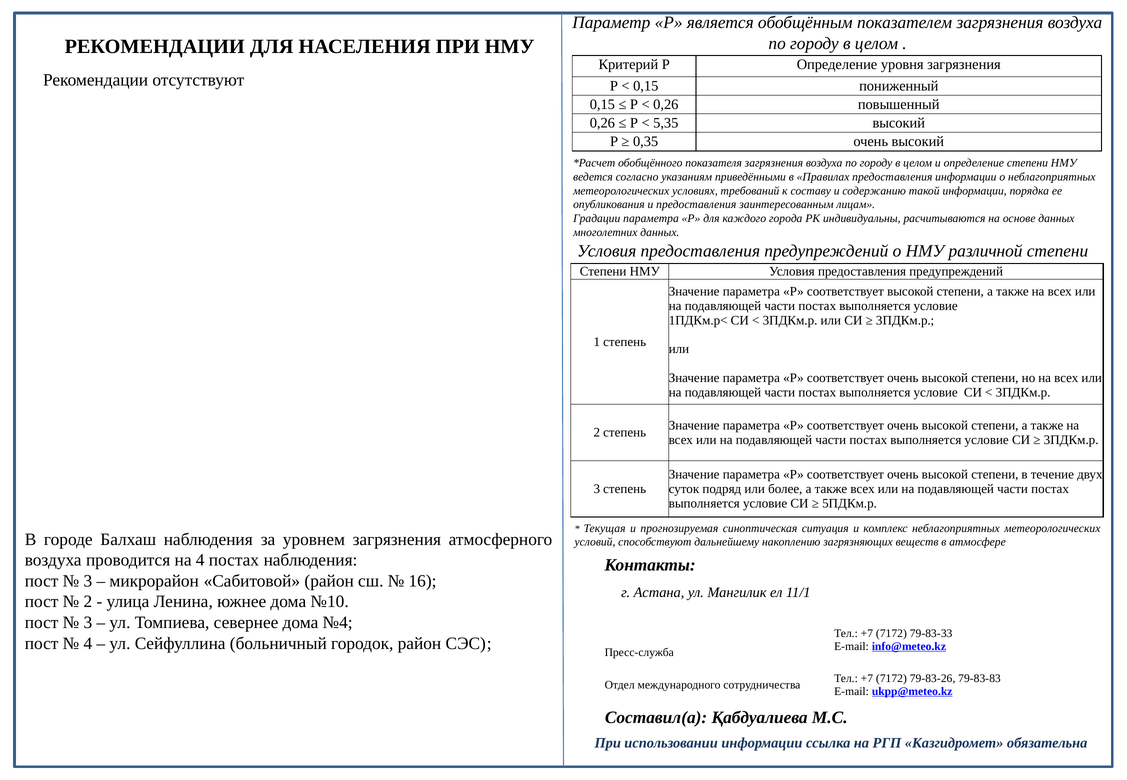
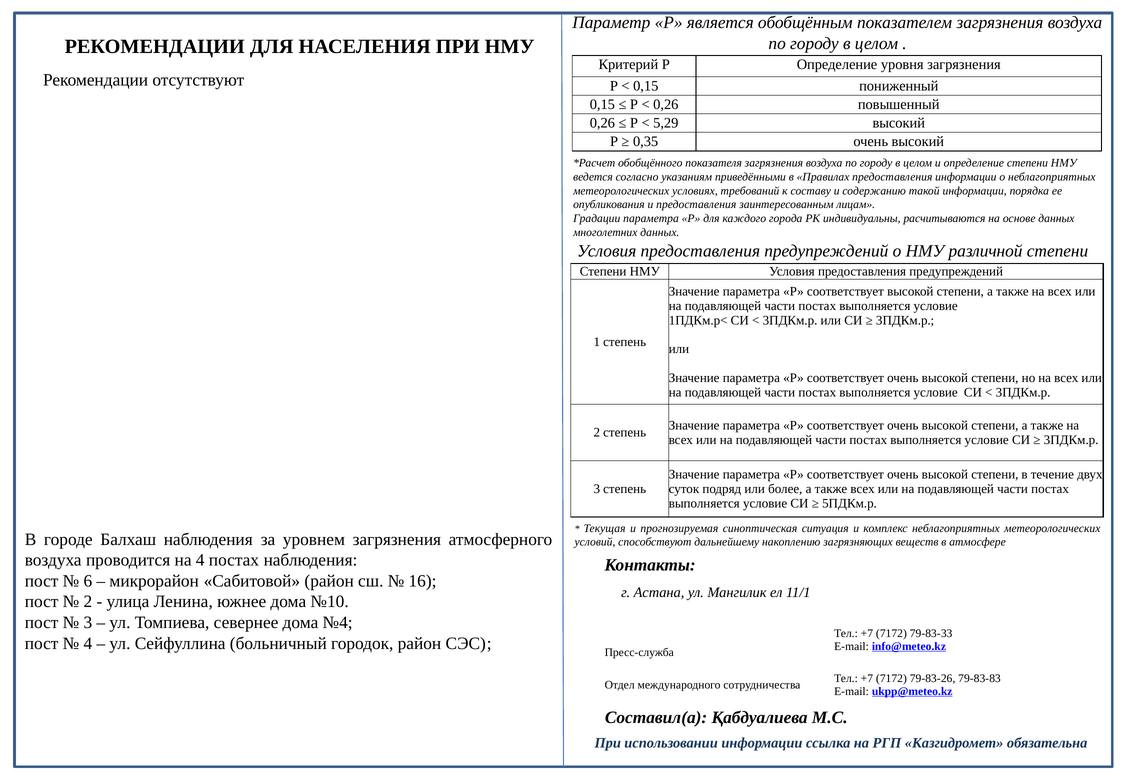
5,35: 5,35 -> 5,29
3 at (88, 581): 3 -> 6
